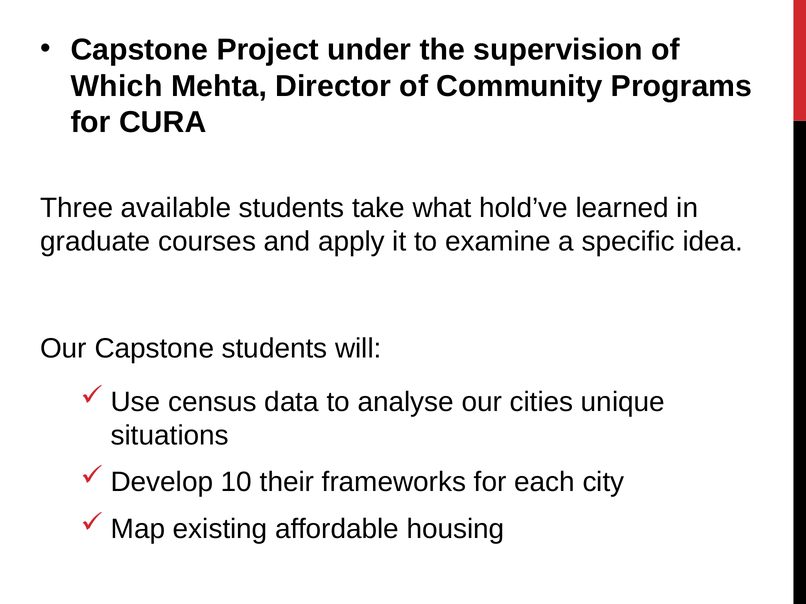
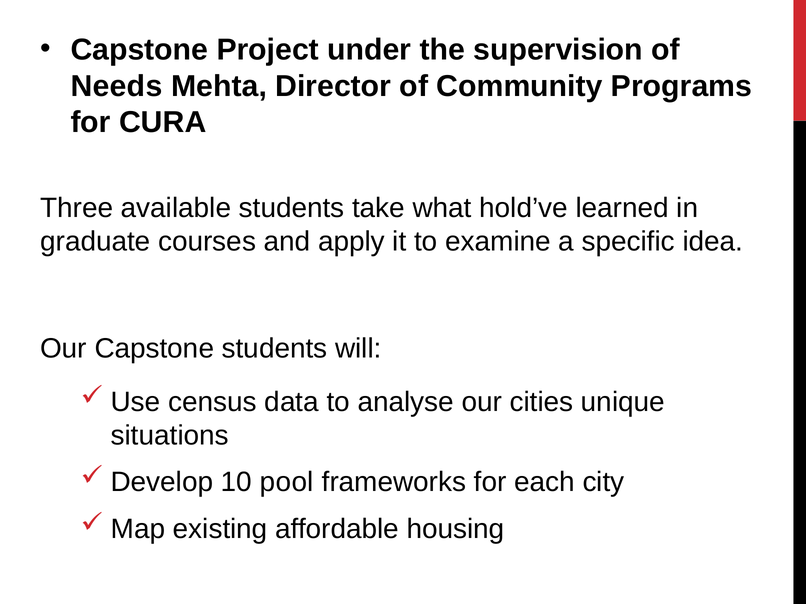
Which: Which -> Needs
their: their -> pool
